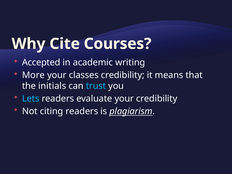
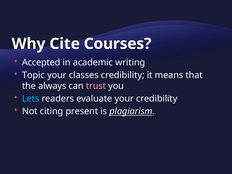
More: More -> Topic
initials: initials -> always
trust colour: light blue -> pink
citing readers: readers -> present
